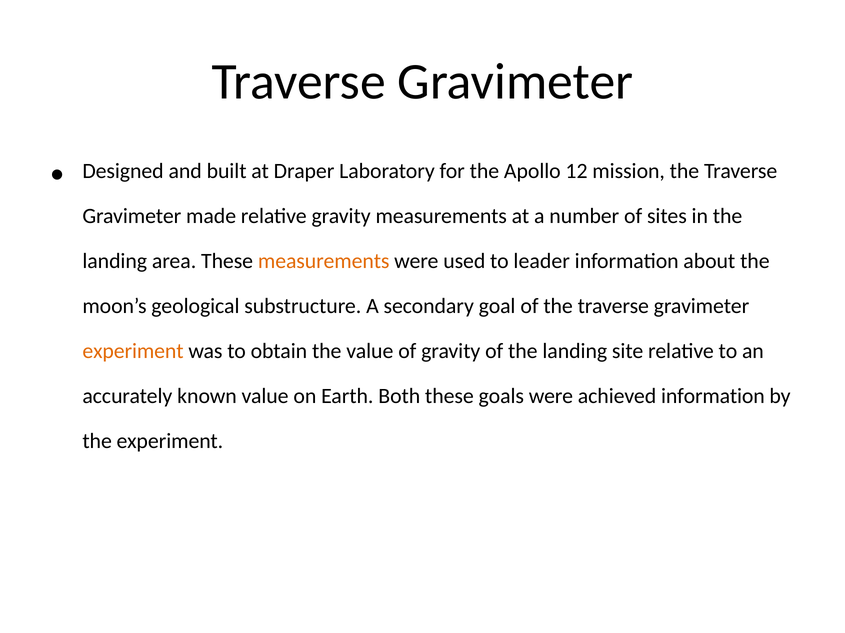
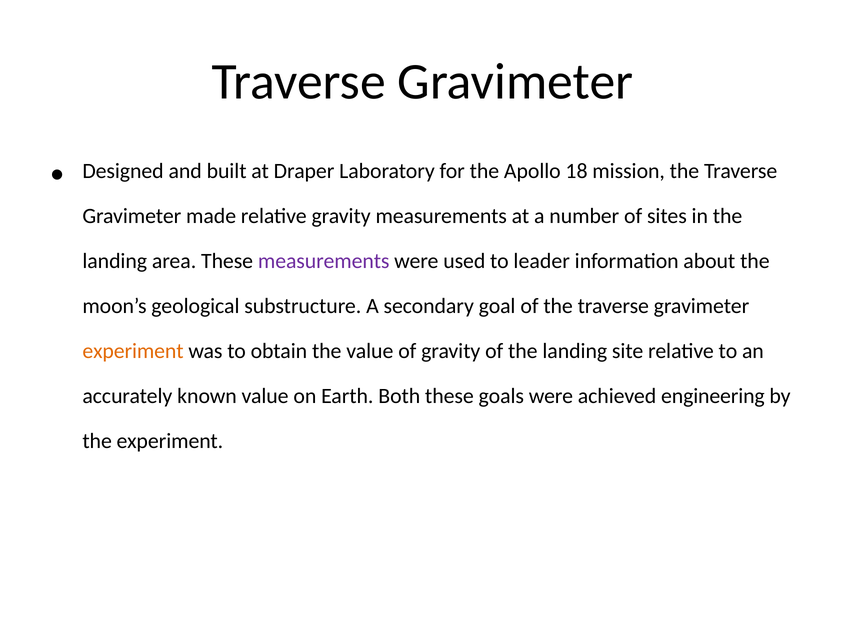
12: 12 -> 18
measurements at (324, 261) colour: orange -> purple
achieved information: information -> engineering
